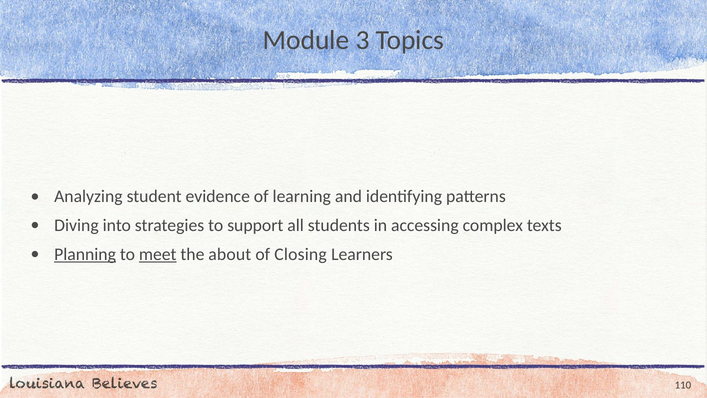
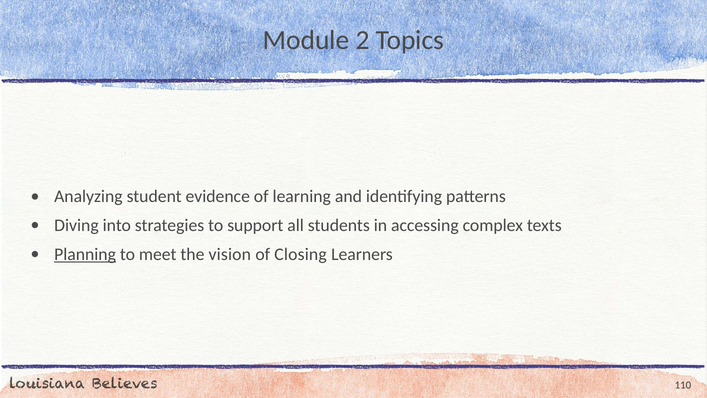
3: 3 -> 2
meet underline: present -> none
about: about -> vision
